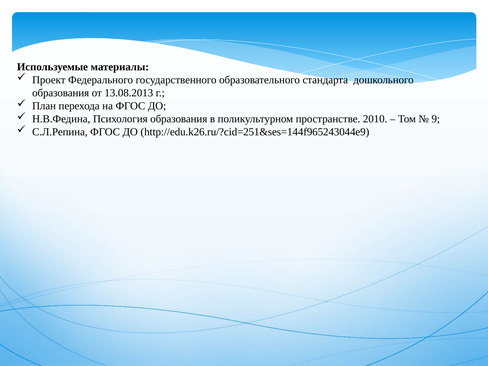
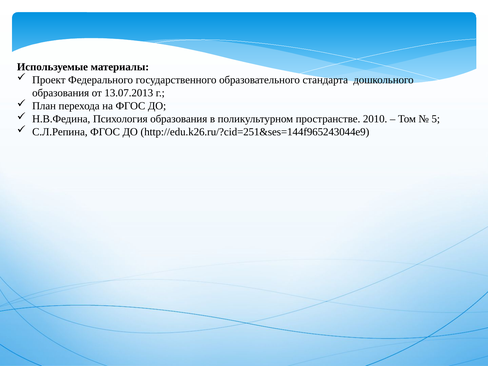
13.08.2013: 13.08.2013 -> 13.07.2013
9: 9 -> 5
